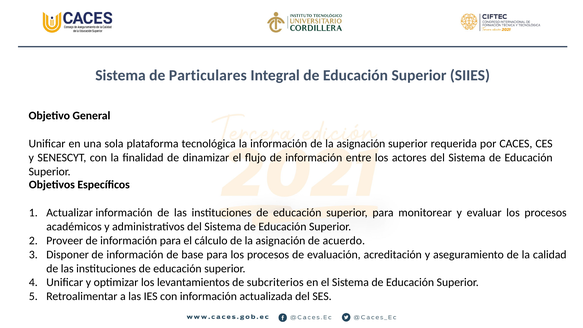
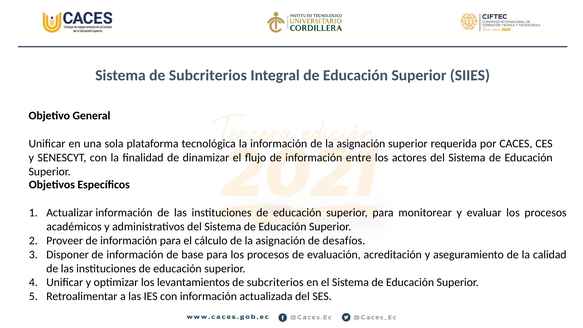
Sistema de Particulares: Particulares -> Subcriterios
acuerdo: acuerdo -> desafíos
